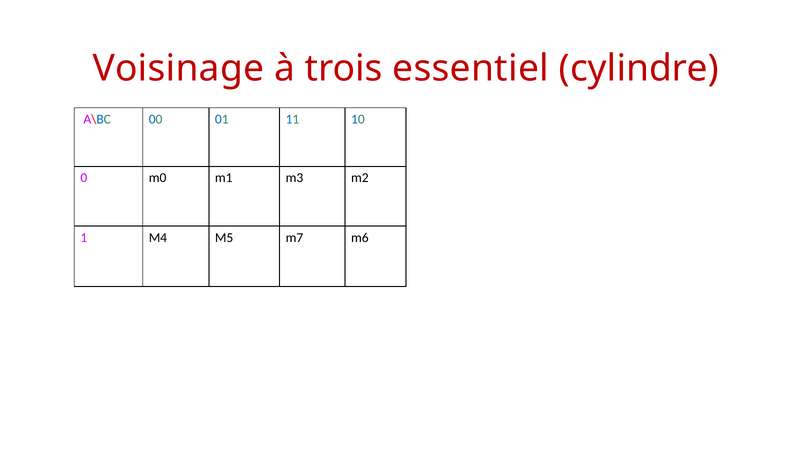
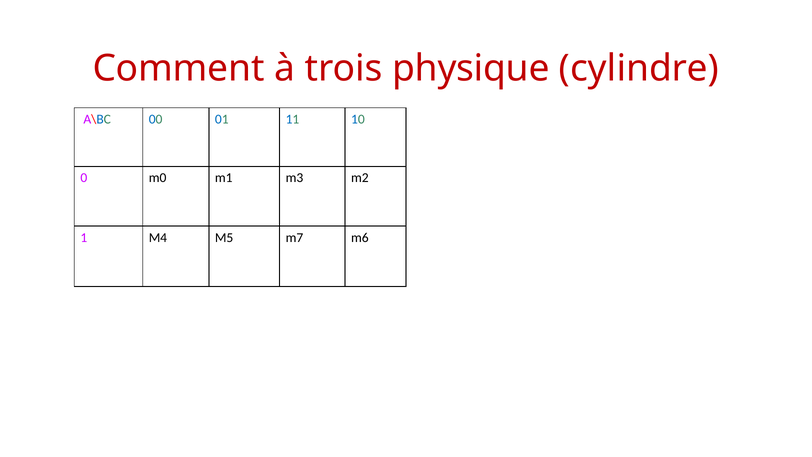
Voisinage: Voisinage -> Comment
essentiel: essentiel -> physique
